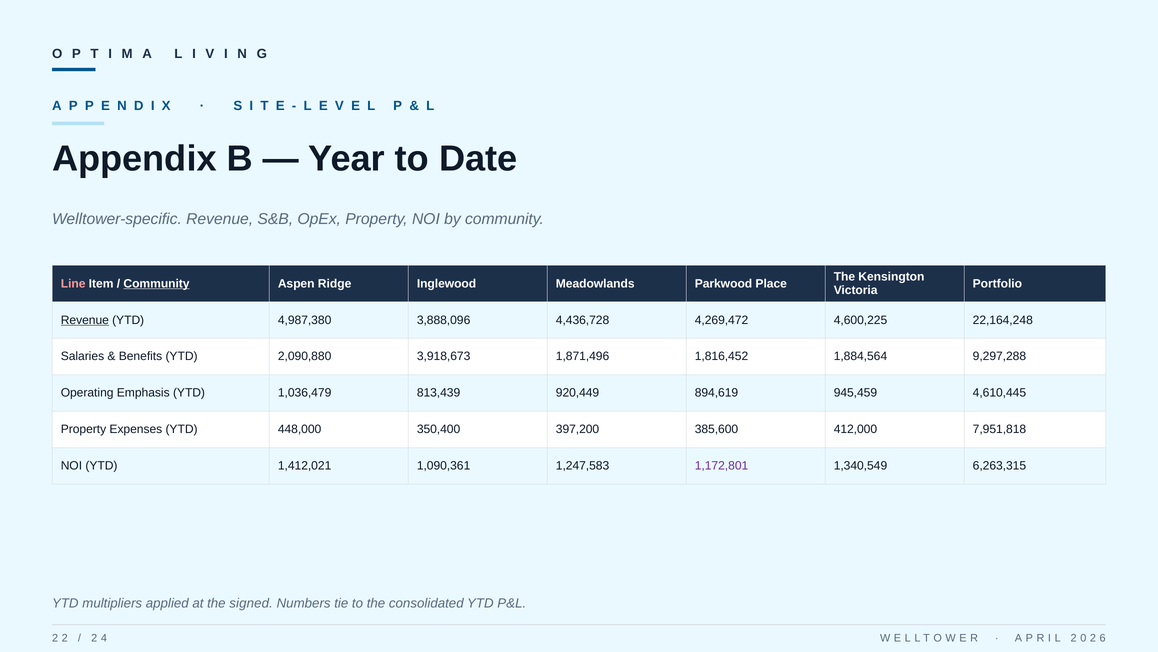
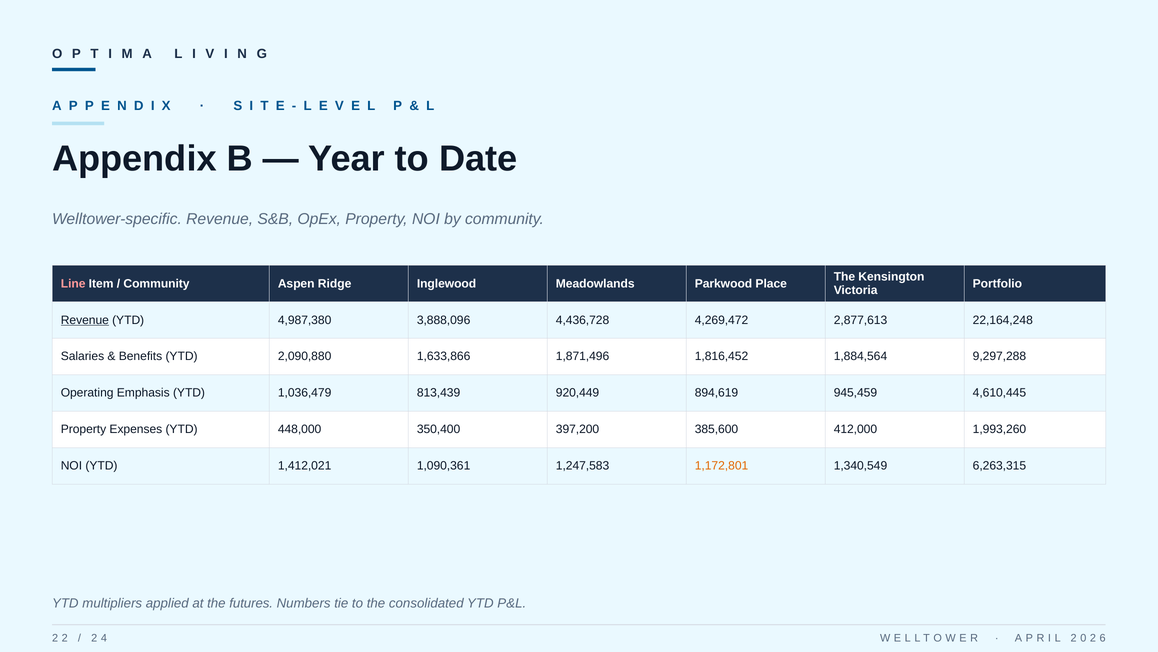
Community at (157, 283) underline: present -> none
4,600,225: 4,600,225 -> 2,877,613
3,918,673: 3,918,673 -> 1,633,866
7,951,818: 7,951,818 -> 1,993,260
1,172,801 colour: purple -> orange
signed: signed -> futures
